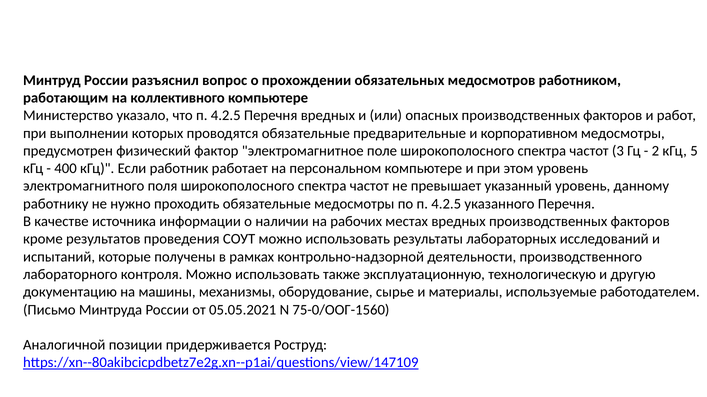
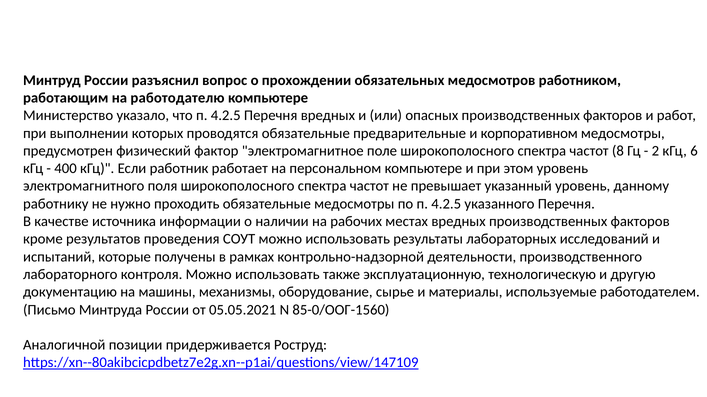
коллективного: коллективного -> работодателю
3: 3 -> 8
5: 5 -> 6
75-0/ООГ-1560: 75-0/ООГ-1560 -> 85-0/ООГ-1560
